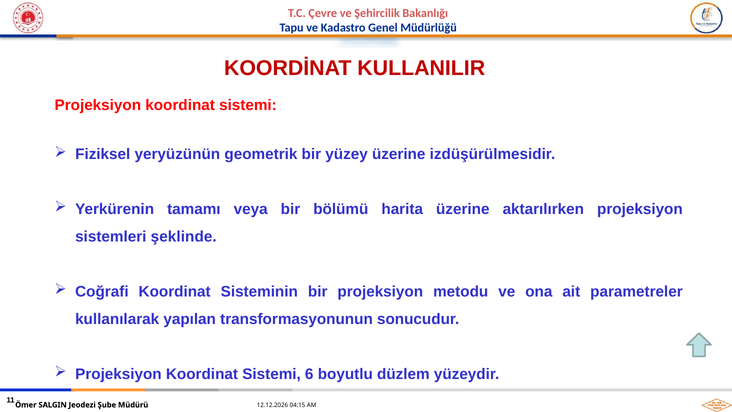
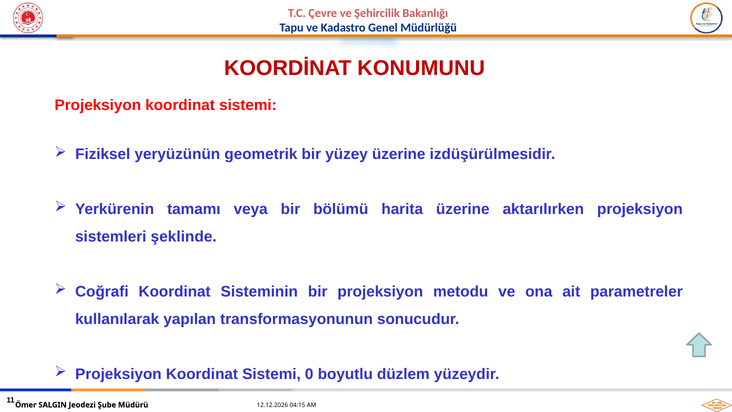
KULLANILIR: KULLANILIR -> KONUMUNU
6: 6 -> 0
